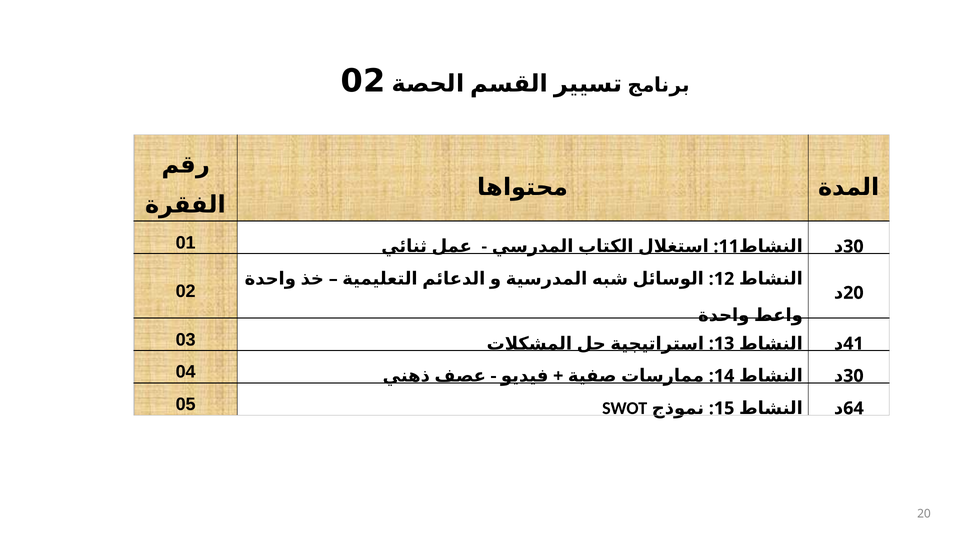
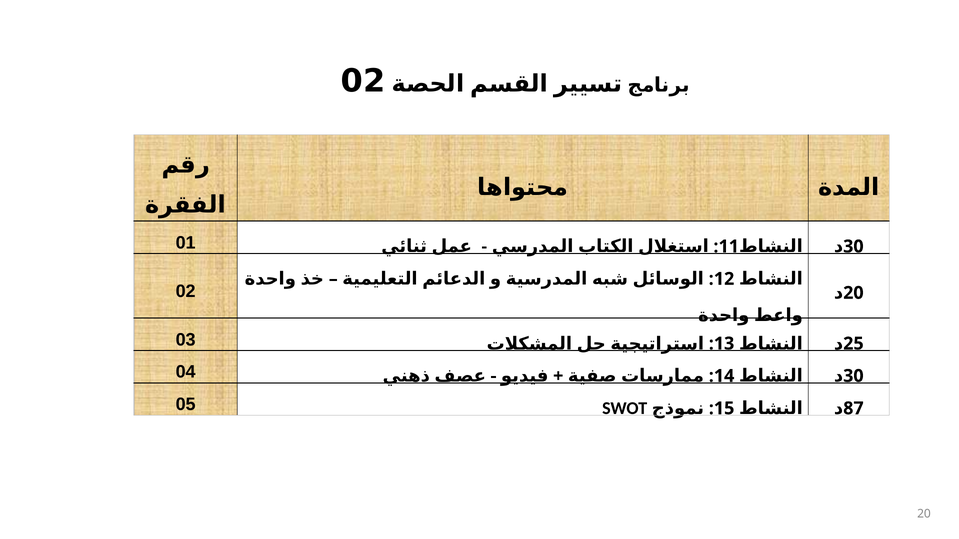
41: 41 -> 25
64: 64 -> 87
